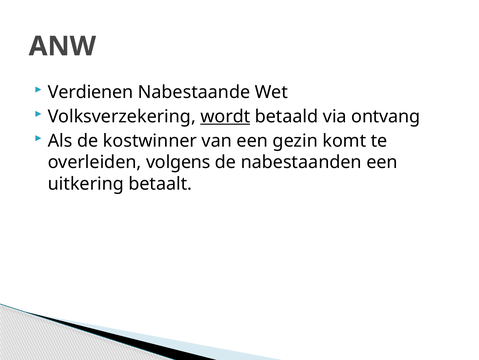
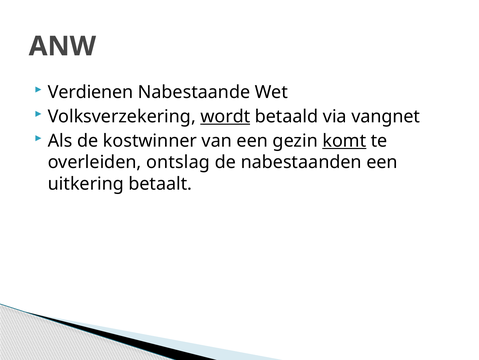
ontvang: ontvang -> vangnet
komt underline: none -> present
volgens: volgens -> ontslag
